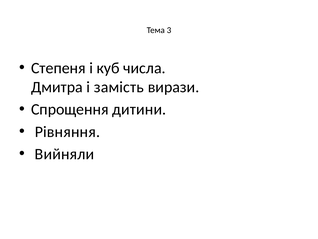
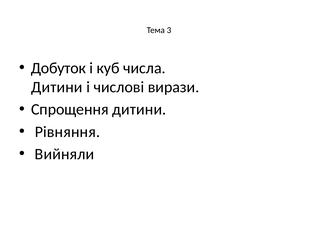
Степеня: Степеня -> Добуток
Дмитра at (57, 87): Дмитра -> Дитини
замість: замість -> числові
